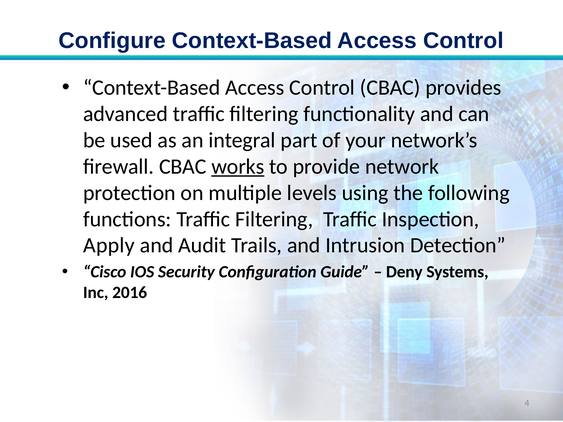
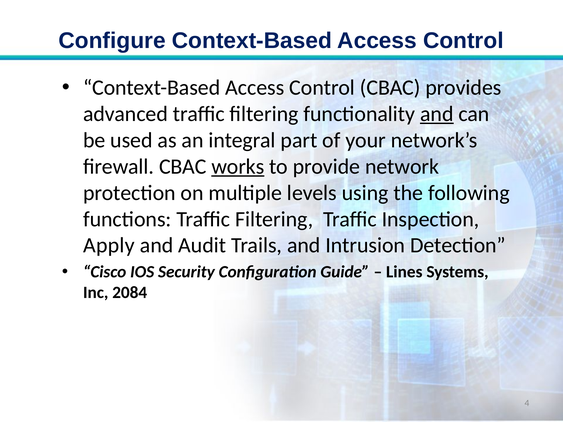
and at (437, 114) underline: none -> present
Deny: Deny -> Lines
2016: 2016 -> 2084
